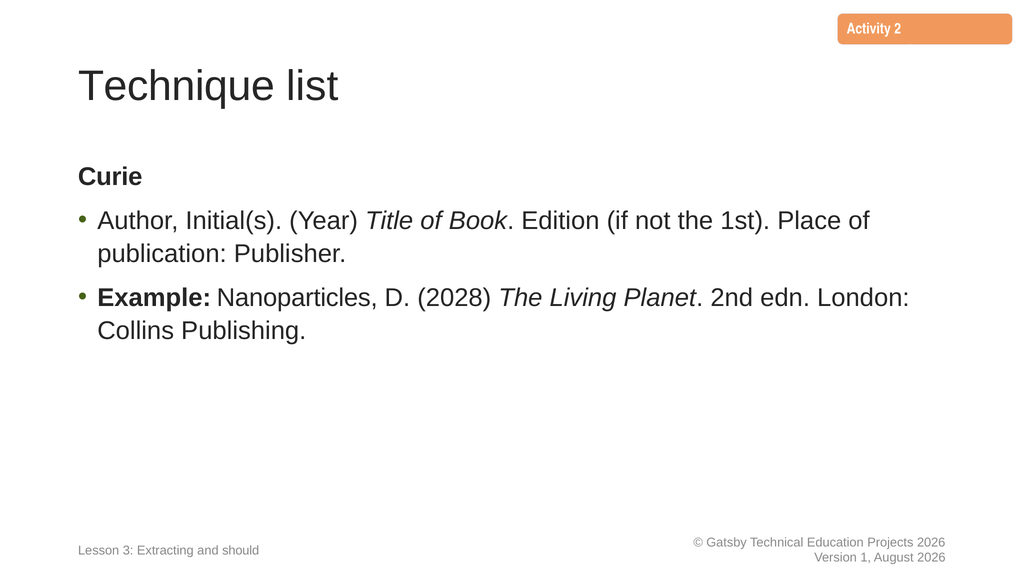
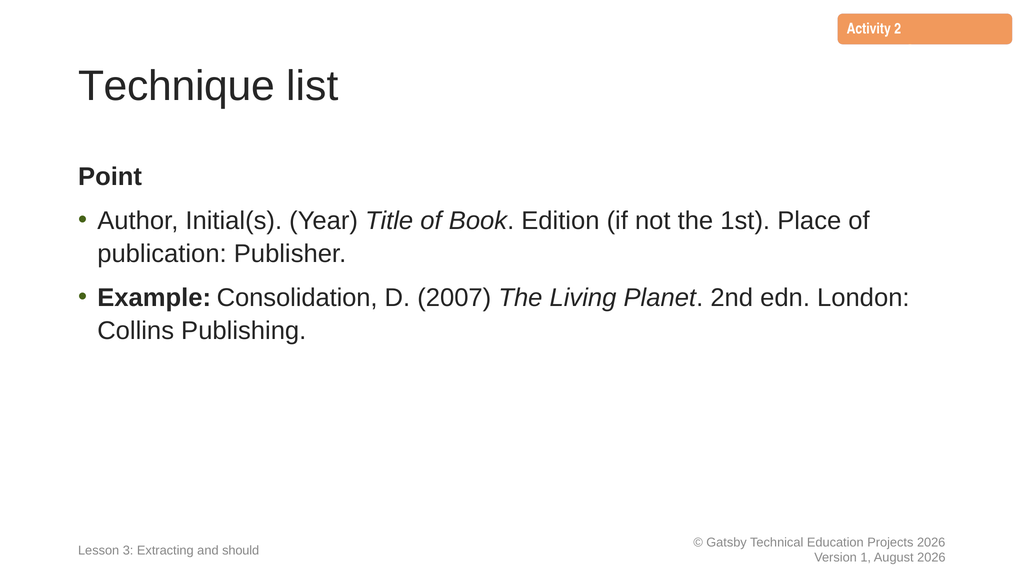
Curie: Curie -> Point
Nanoparticles: Nanoparticles -> Consolidation
2028: 2028 -> 2007
